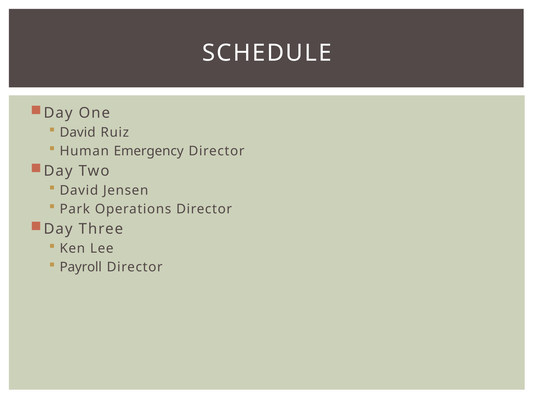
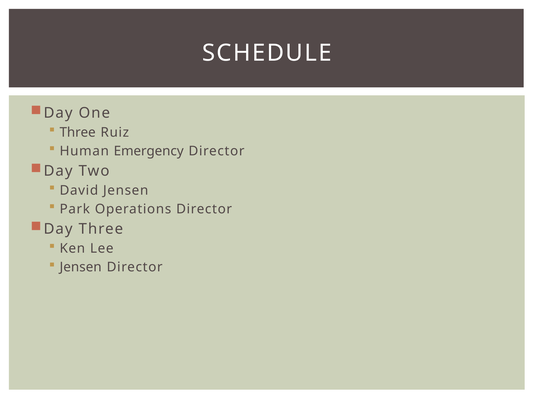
David at (78, 132): David -> Three
Payroll at (81, 267): Payroll -> Jensen
